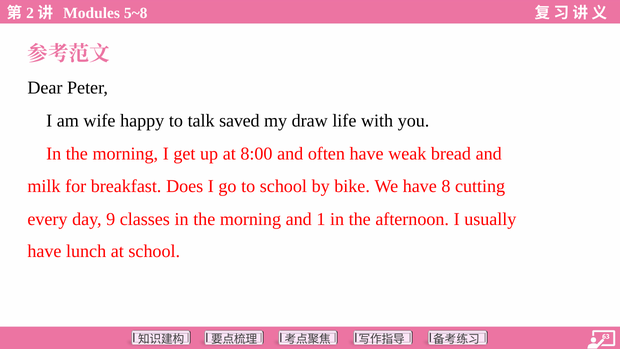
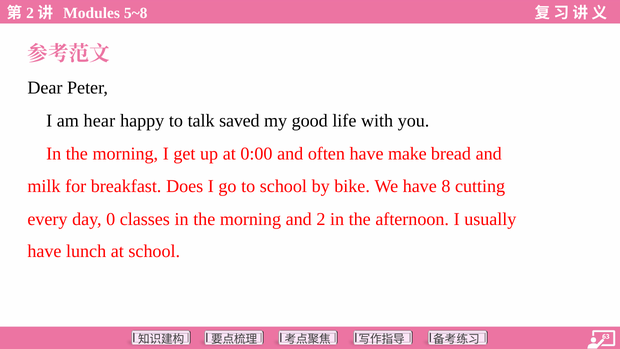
wife: wife -> hear
draw: draw -> good
8:00: 8:00 -> 0:00
weak: weak -> make
9: 9 -> 0
1: 1 -> 2
